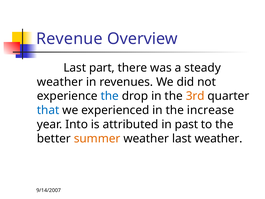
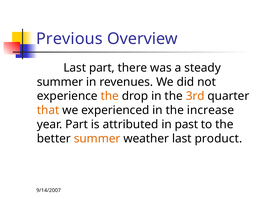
Revenue: Revenue -> Previous
weather at (60, 82): weather -> summer
the at (110, 96) colour: blue -> orange
that colour: blue -> orange
year Into: Into -> Part
last weather: weather -> product
